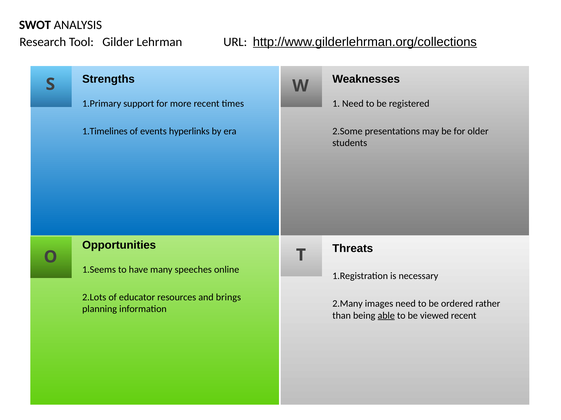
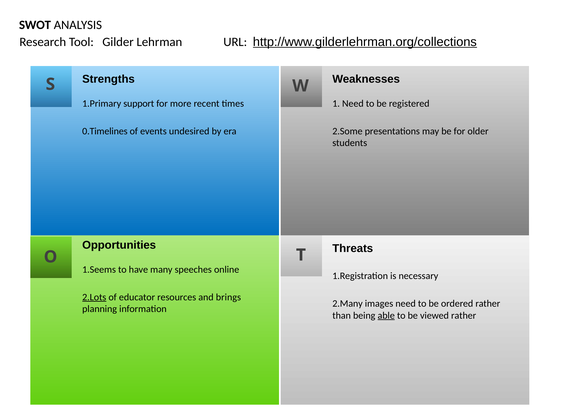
1.Timelines: 1.Timelines -> 0.Timelines
hyperlinks: hyperlinks -> undesired
2.Lots underline: none -> present
viewed recent: recent -> rather
